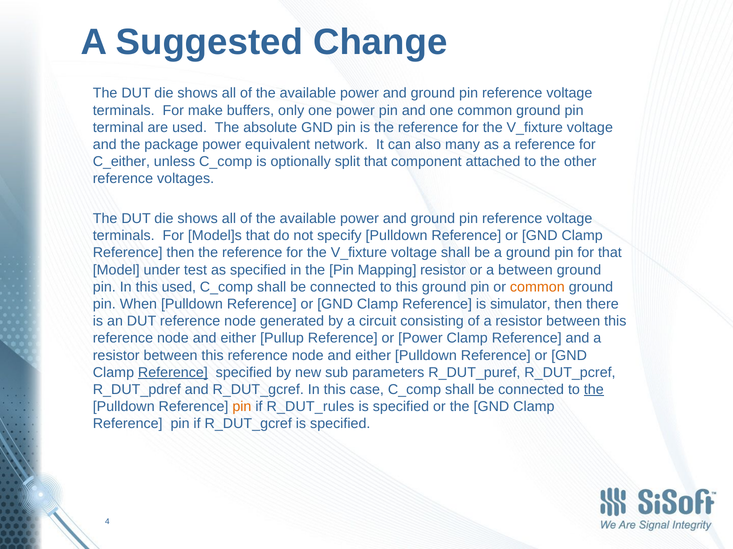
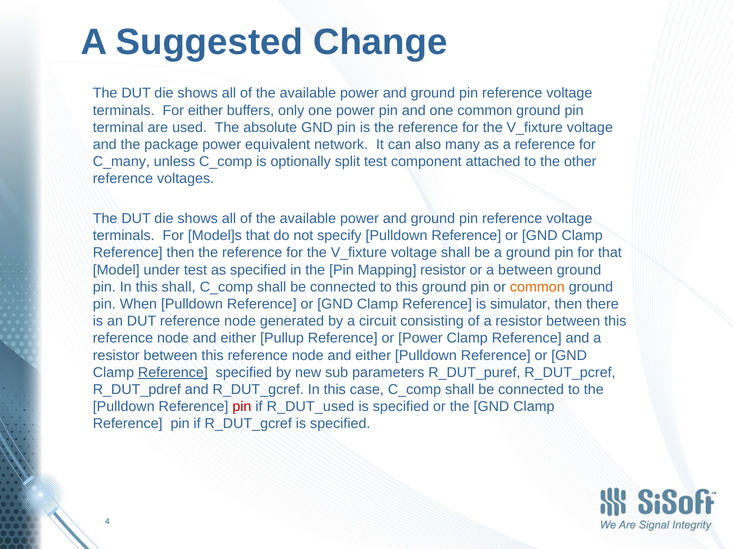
For make: make -> either
C_either: C_either -> C_many
split that: that -> test
this used: used -> shall
the at (594, 390) underline: present -> none
pin at (242, 407) colour: orange -> red
R_DUT_rules: R_DUT_rules -> R_DUT_used
